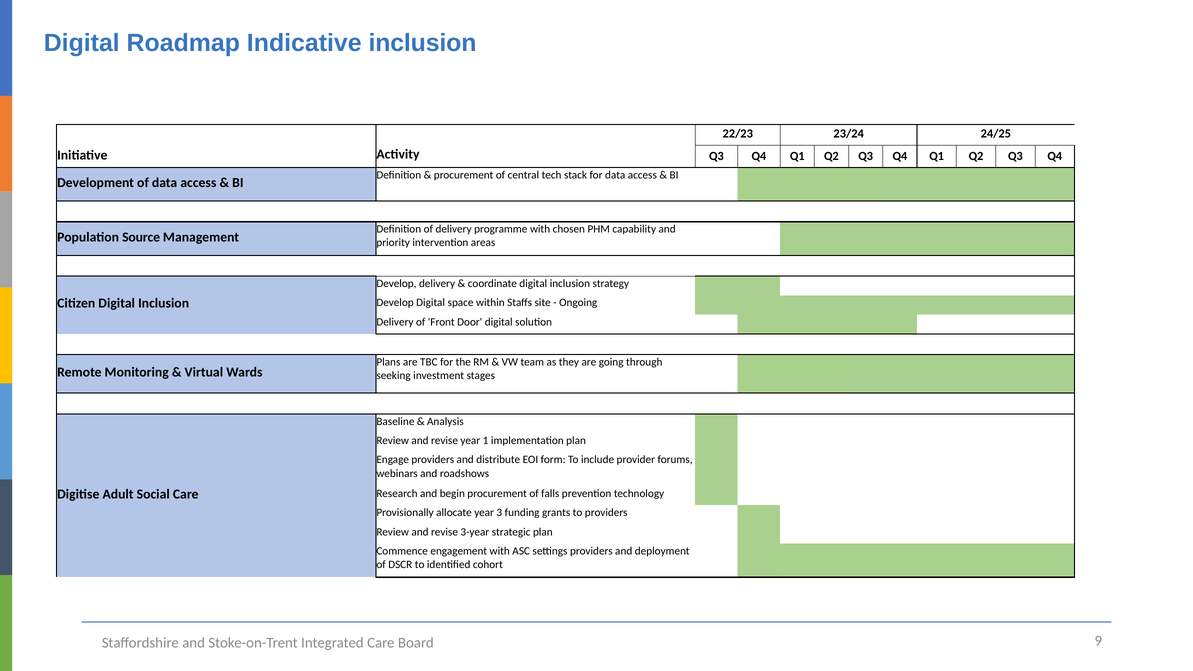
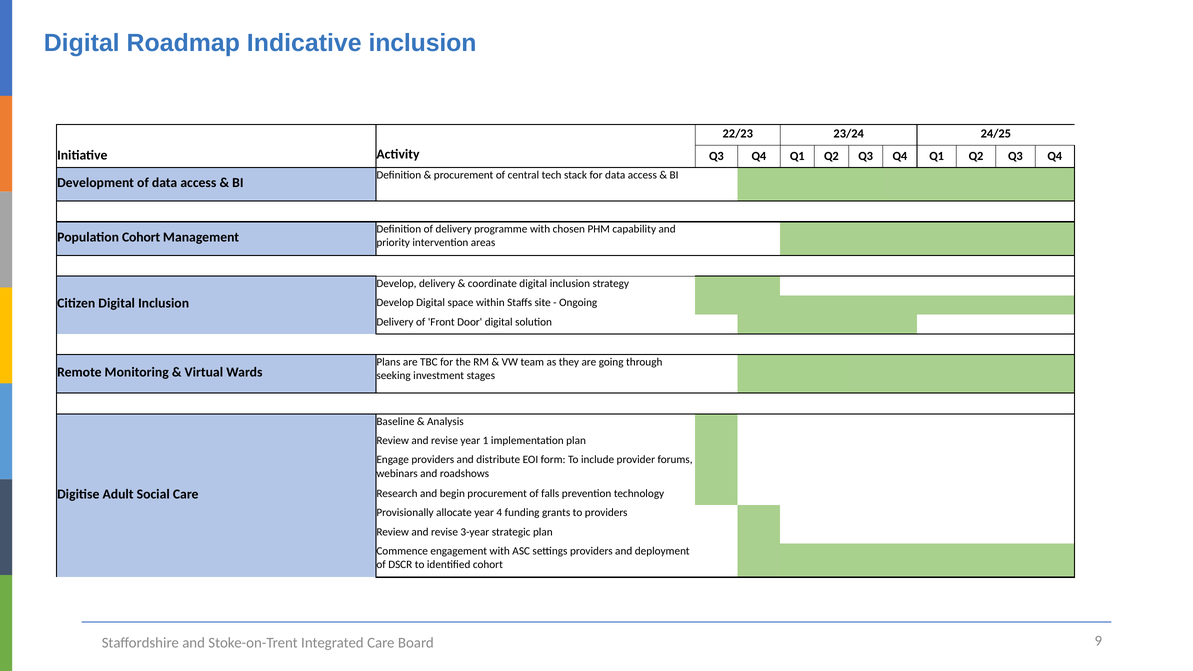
Population Source: Source -> Cohort
3: 3 -> 4
